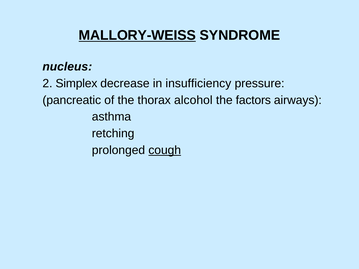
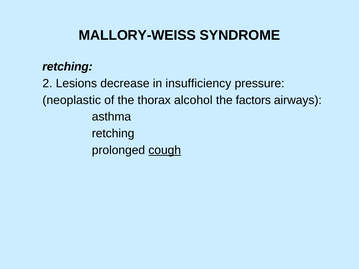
MALLORY-WEISS underline: present -> none
nucleus at (67, 67): nucleus -> retching
Simplex: Simplex -> Lesions
pancreatic: pancreatic -> neoplastic
